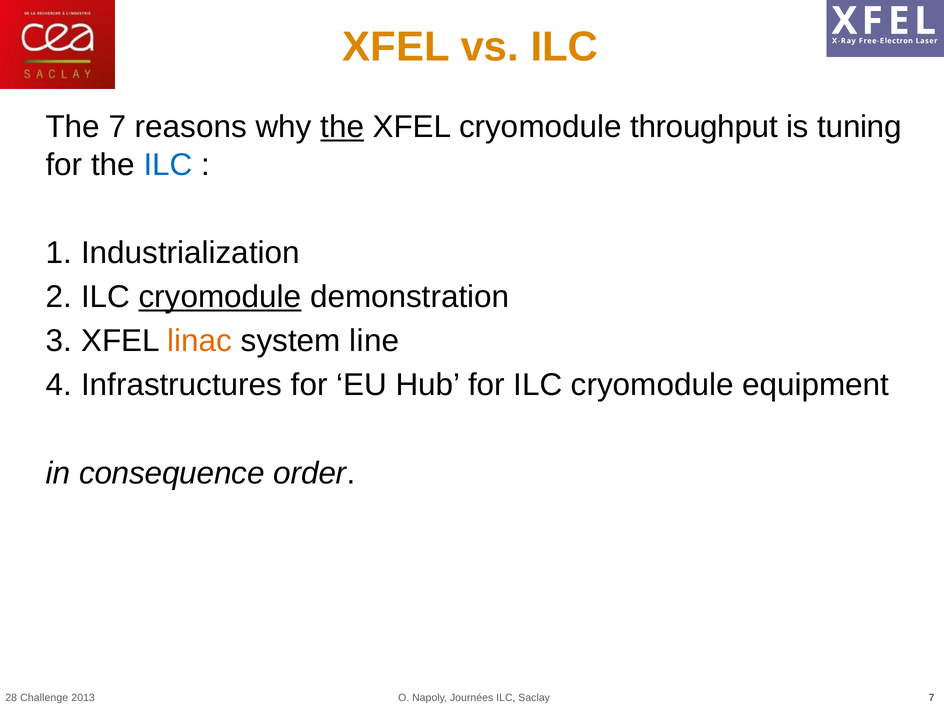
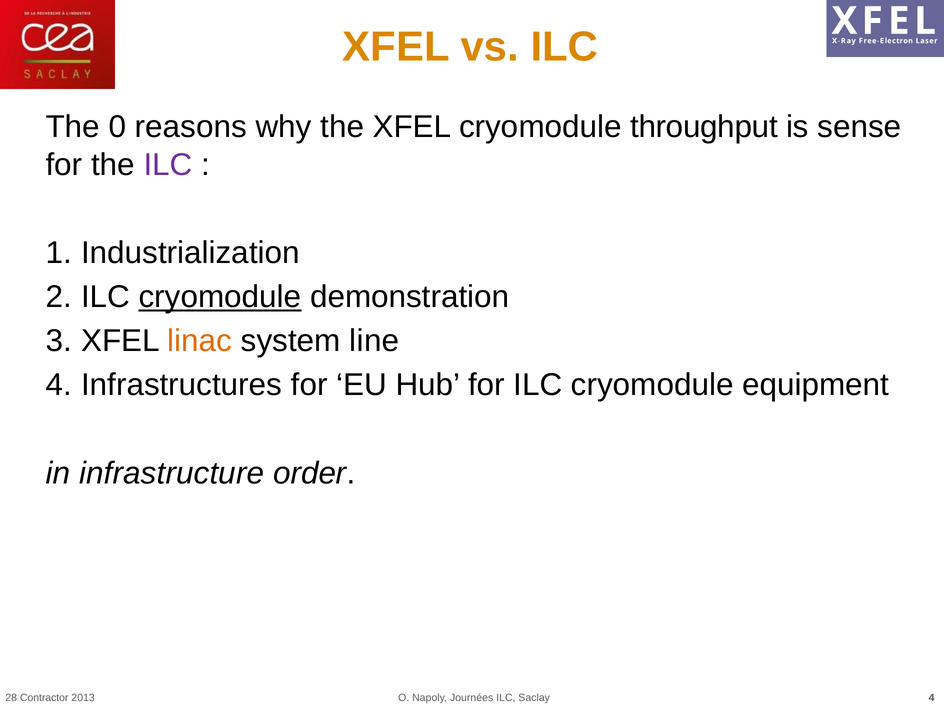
The 7: 7 -> 0
the at (342, 127) underline: present -> none
tuning: tuning -> sense
ILC at (168, 165) colour: blue -> purple
consequence: consequence -> infrastructure
Challenge: Challenge -> Contractor
2013 7: 7 -> 4
